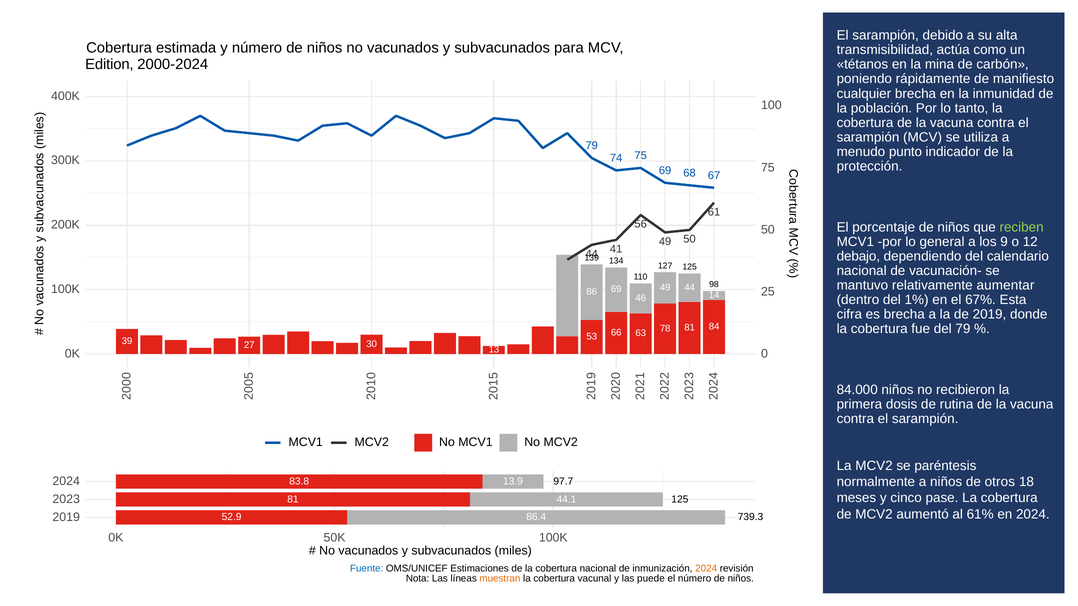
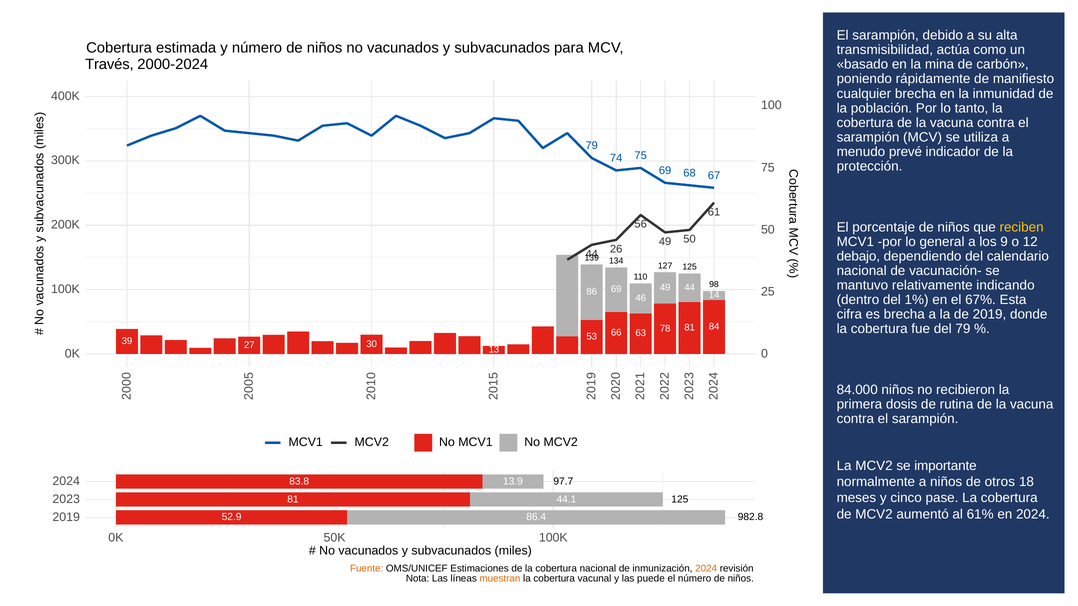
Edition: Edition -> Través
tétanos: tétanos -> basado
punto: punto -> prevé
reciben colour: light green -> yellow
41: 41 -> 26
aumentar: aumentar -> indicando
paréntesis: paréntesis -> importante
739.3: 739.3 -> 982.8
Fuente colour: blue -> orange
